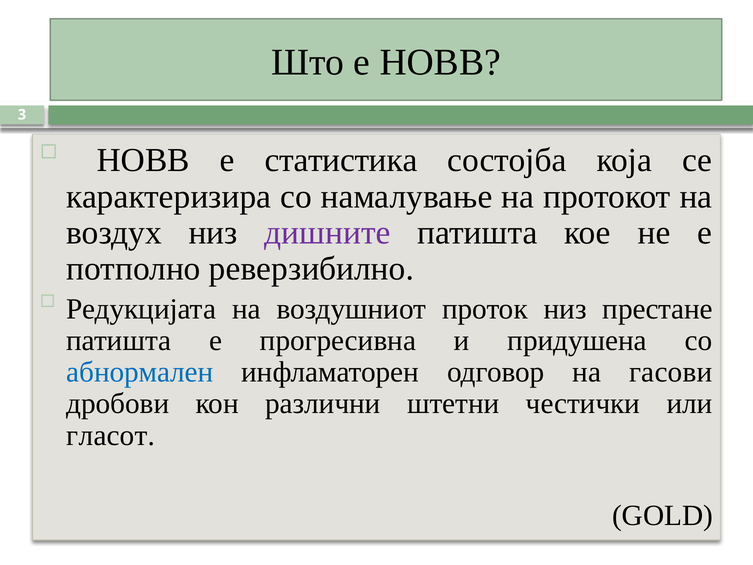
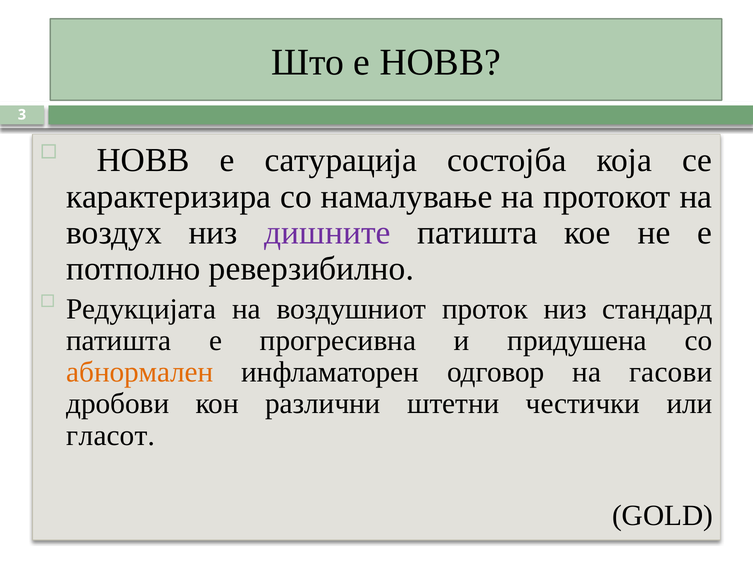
статистика: статистика -> сатурација
престане: престане -> стандард
абнормален colour: blue -> orange
